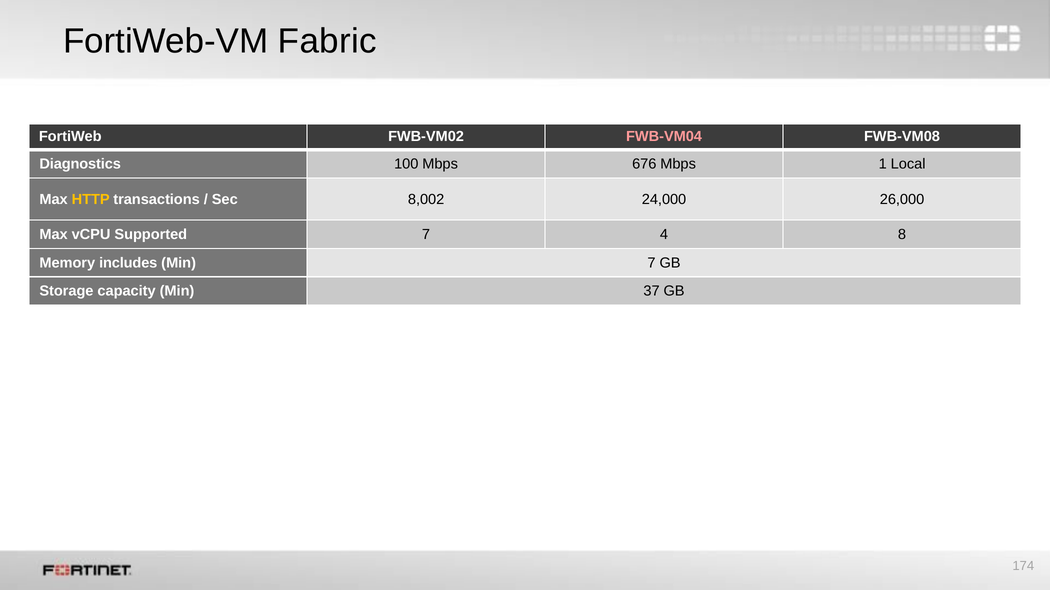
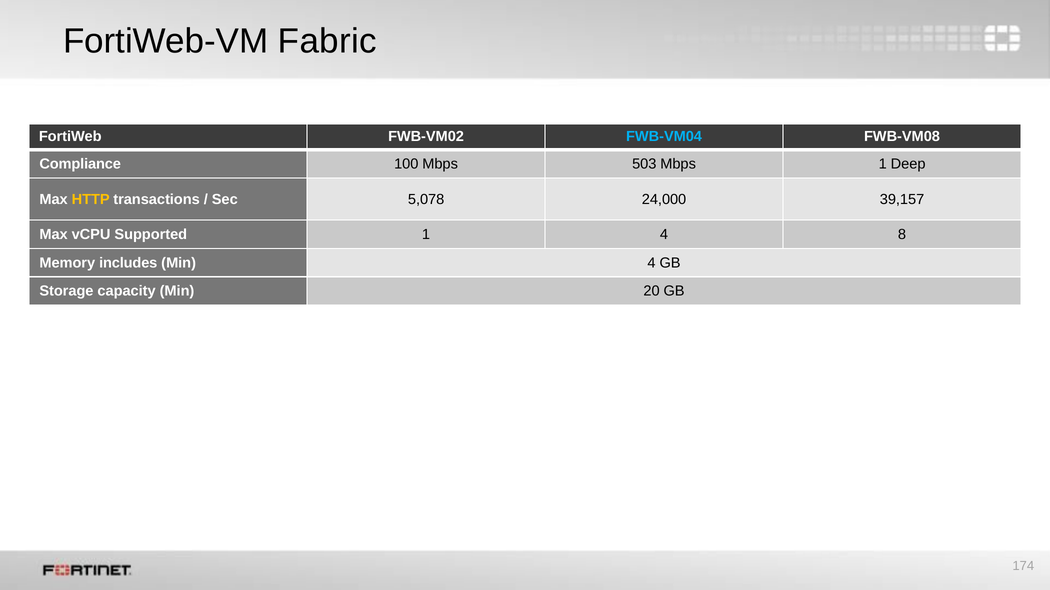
FWB-VM04 colour: pink -> light blue
Diagnostics: Diagnostics -> Compliance
676: 676 -> 503
Local: Local -> Deep
8,002: 8,002 -> 5,078
26,000: 26,000 -> 39,157
Supported 7: 7 -> 1
Min 7: 7 -> 4
37: 37 -> 20
